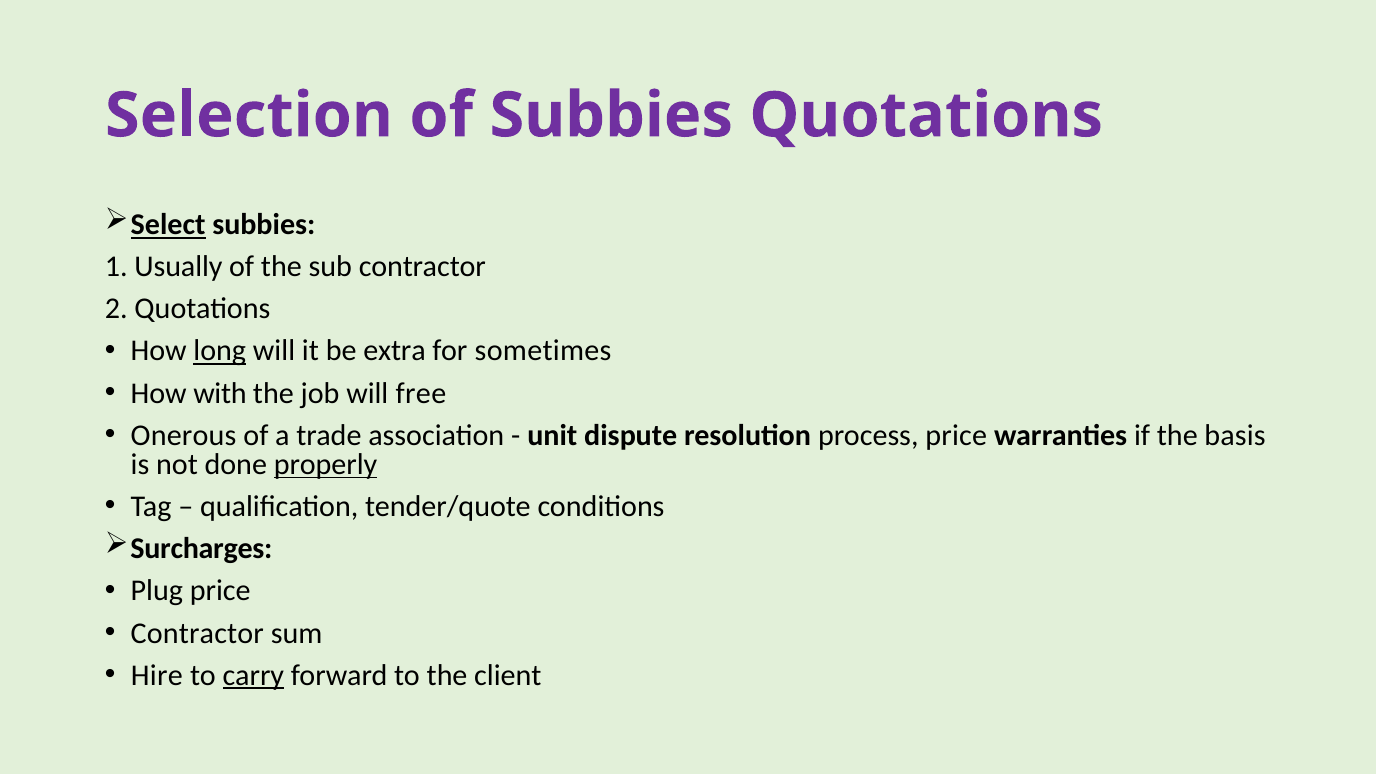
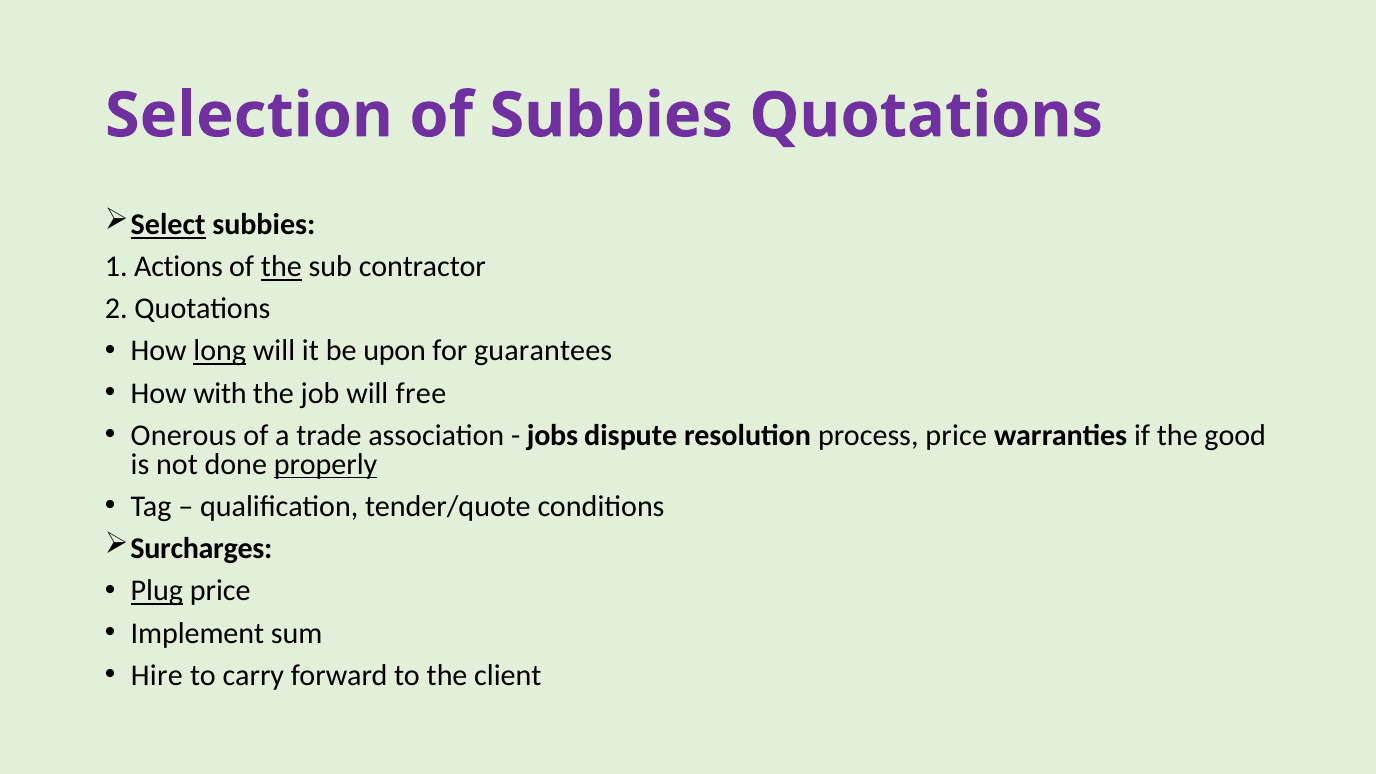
Usually: Usually -> Actions
the at (281, 267) underline: none -> present
extra: extra -> upon
sometimes: sometimes -> guarantees
unit: unit -> jobs
basis: basis -> good
Plug underline: none -> present
Contractor at (197, 633): Contractor -> Implement
carry underline: present -> none
